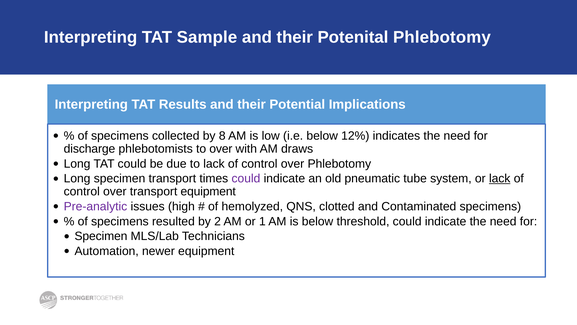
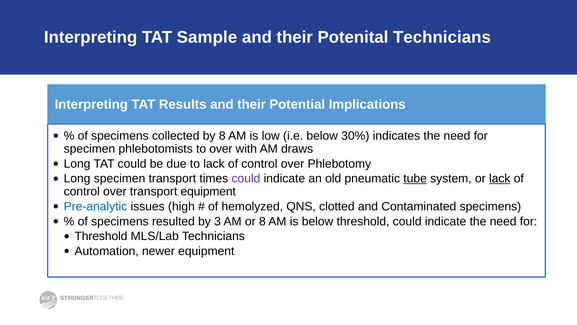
Potenital Phlebotomy: Phlebotomy -> Technicians
12%: 12% -> 30%
discharge at (89, 149): discharge -> specimen
tube underline: none -> present
Pre-analytic colour: purple -> blue
2: 2 -> 3
or 1: 1 -> 8
Specimen at (101, 236): Specimen -> Threshold
